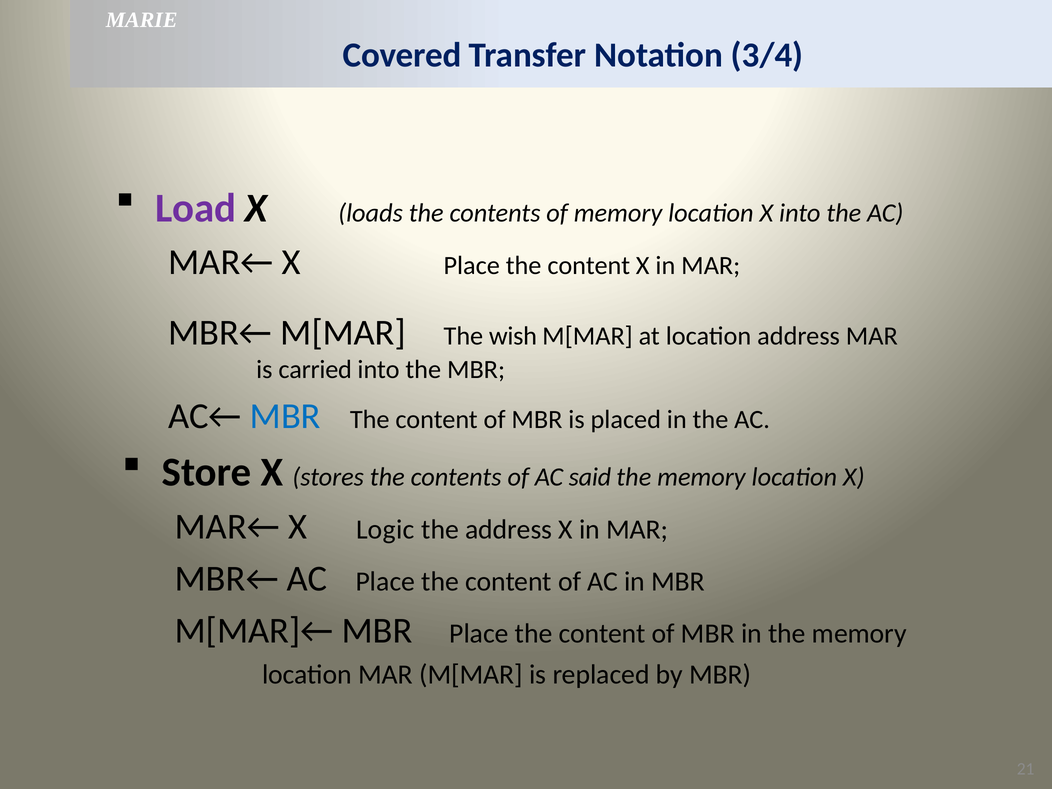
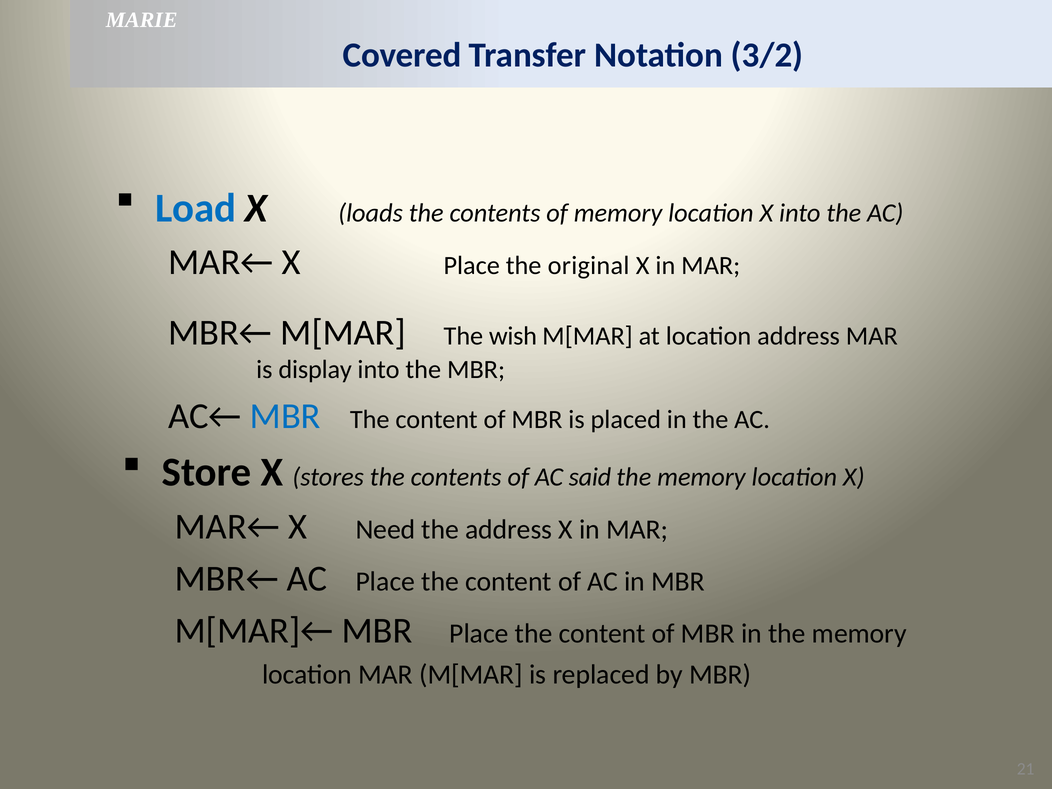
3/4: 3/4 -> 3/2
Load colour: purple -> blue
X Place the content: content -> original
carried: carried -> display
Logic: Logic -> Need
